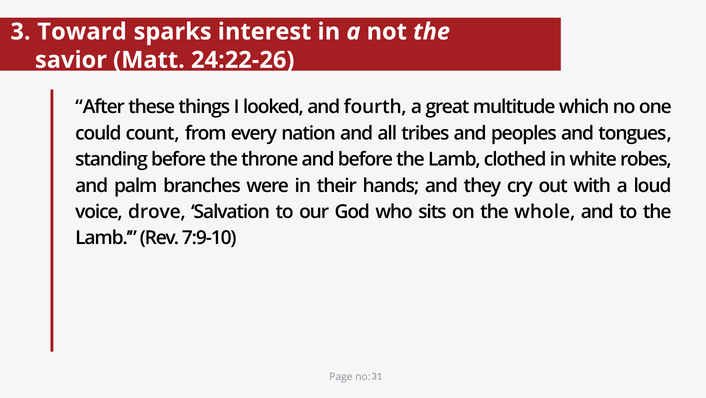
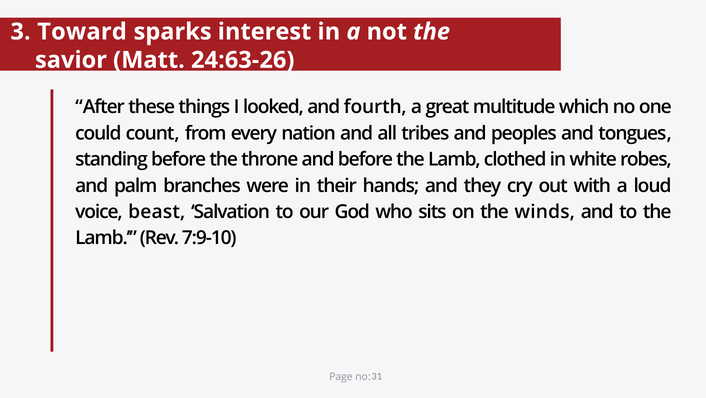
24:22-26: 24:22-26 -> 24:63-26
drove: drove -> beast
whole: whole -> winds
